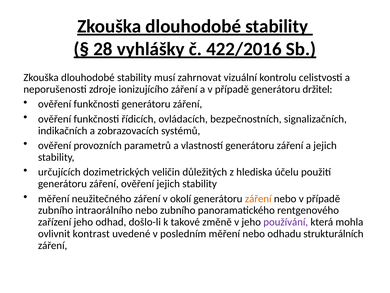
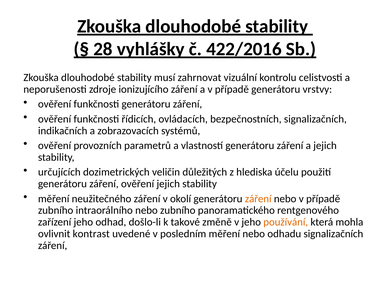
držitel: držitel -> vrstvy
používání colour: purple -> orange
odhadu strukturálních: strukturálních -> signalizačních
